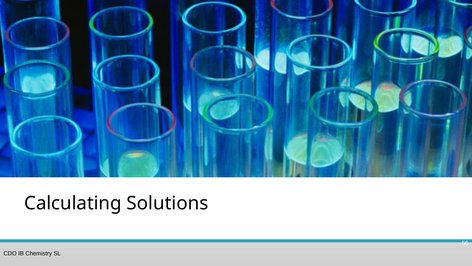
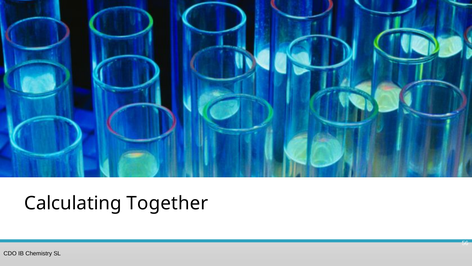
Solutions: Solutions -> Together
